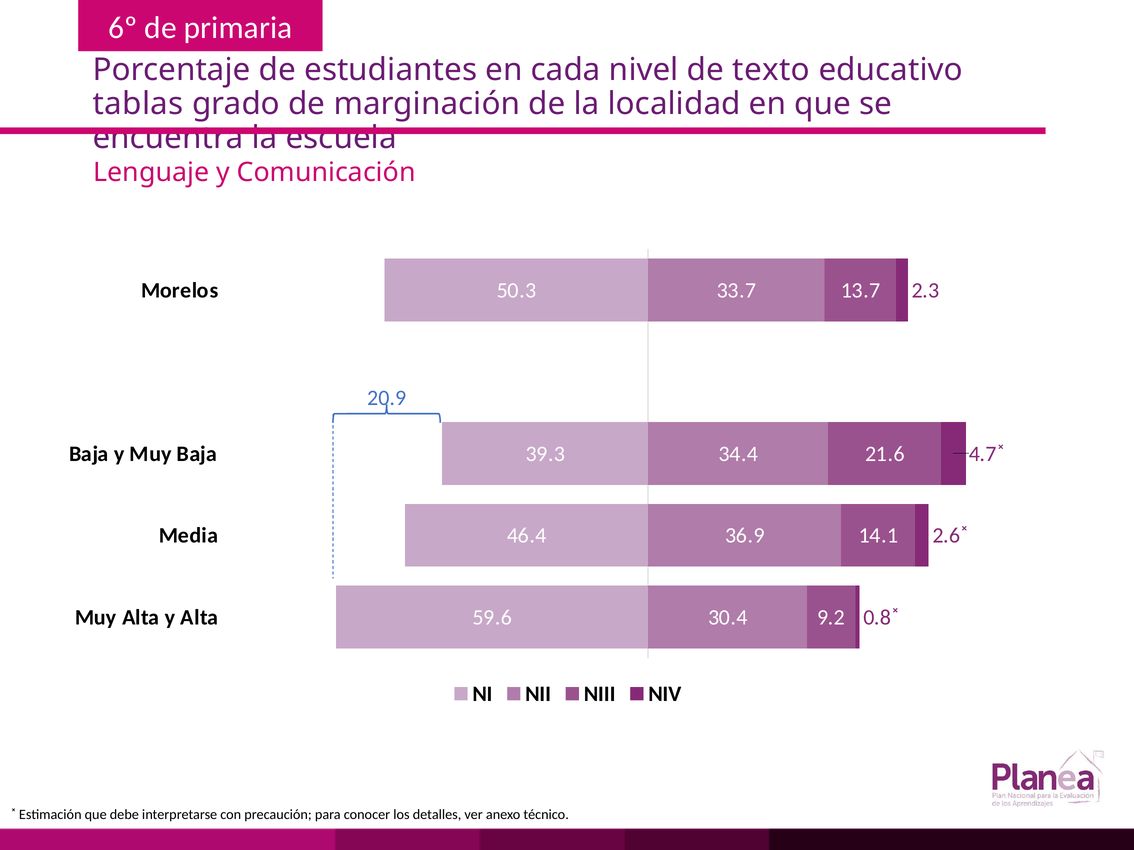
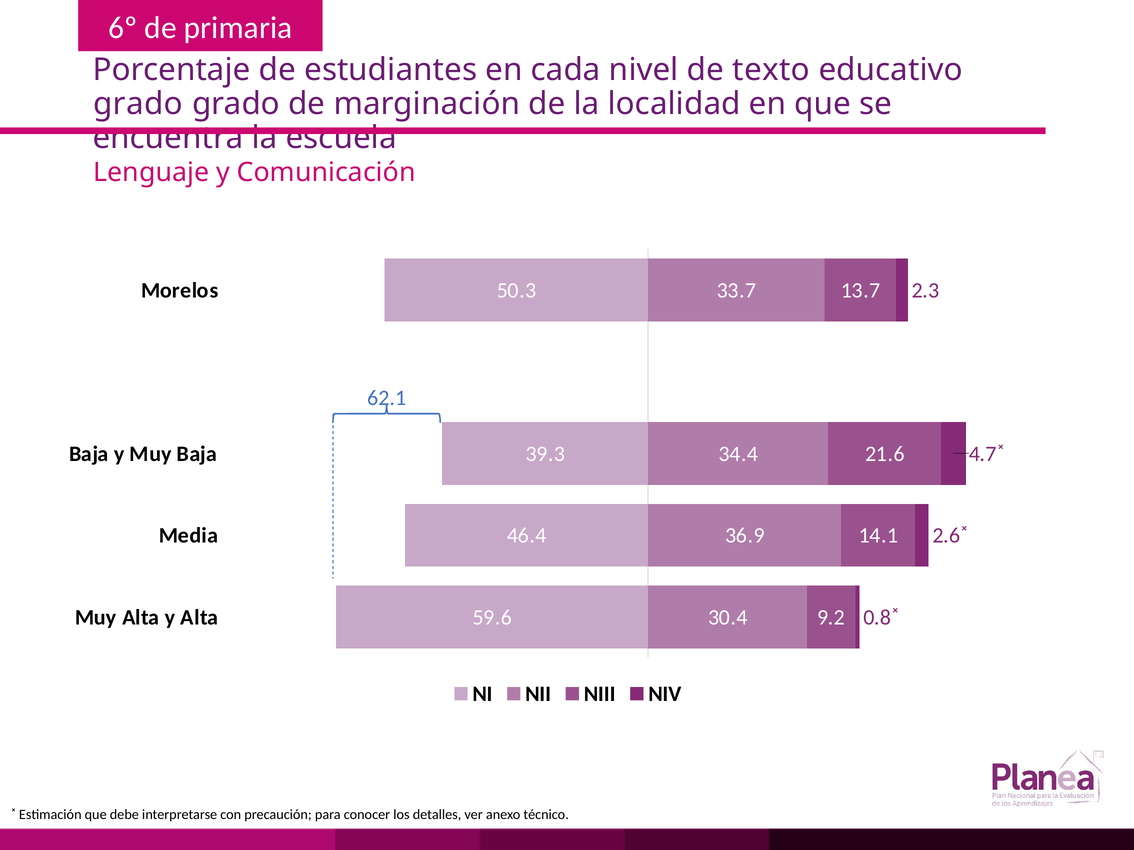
tablas at (138, 104): tablas -> grado
20.9: 20.9 -> 62.1
